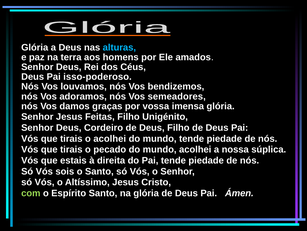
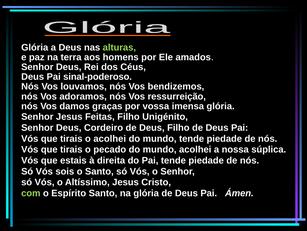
alturas colour: light blue -> light green
isso-poderoso: isso-poderoso -> sinal-poderoso
semeadores: semeadores -> ressurreição
